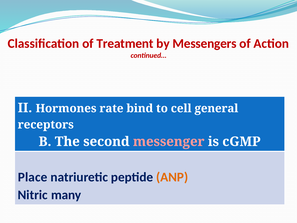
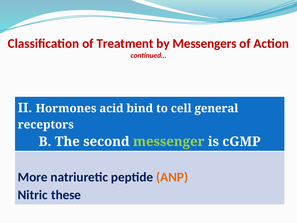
rate: rate -> acid
messenger colour: pink -> light green
Place: Place -> More
many: many -> these
